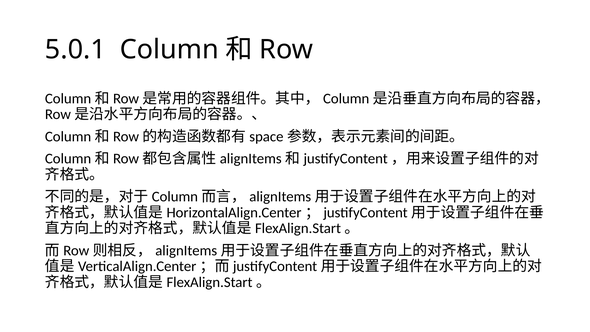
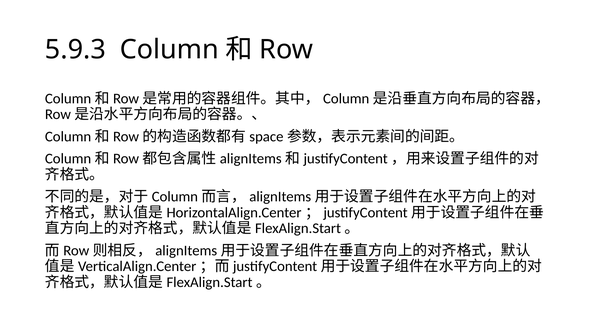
5.0.1: 5.0.1 -> 5.9.3
